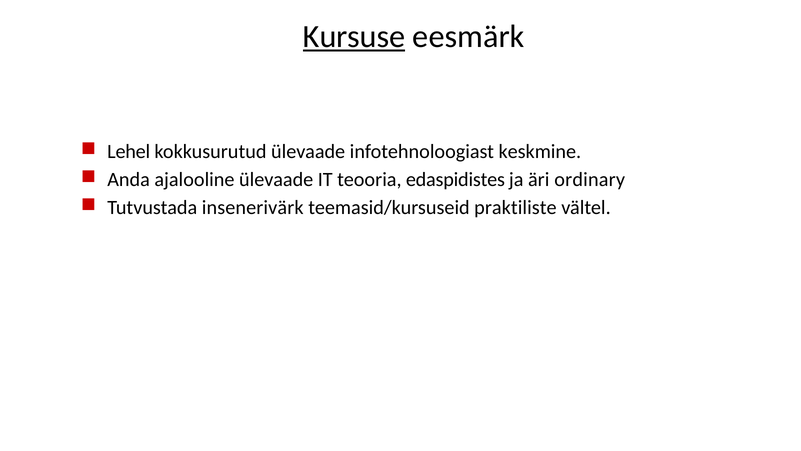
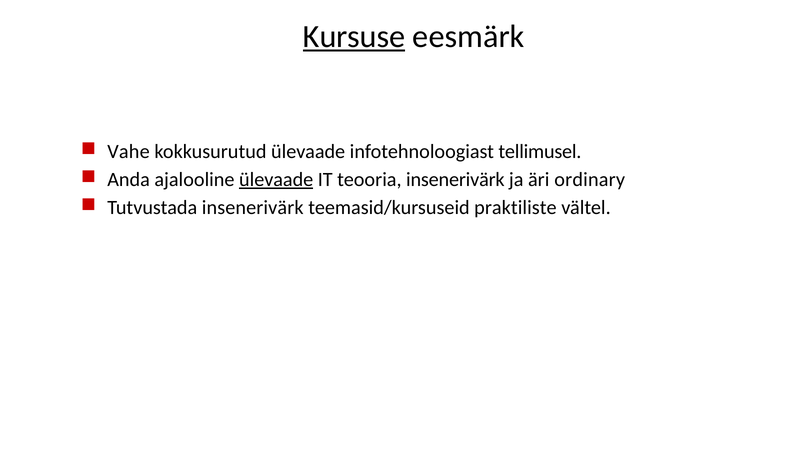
Lehel: Lehel -> Vahe
keskmine: keskmine -> tellimusel
ülevaade at (276, 179) underline: none -> present
teooria edaspidistes: edaspidistes -> insenerivärk
